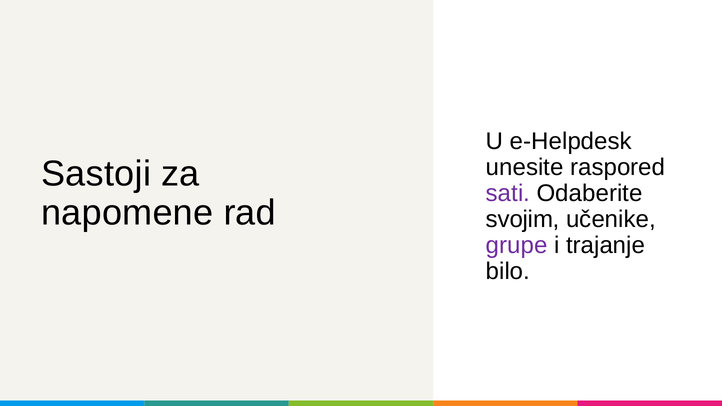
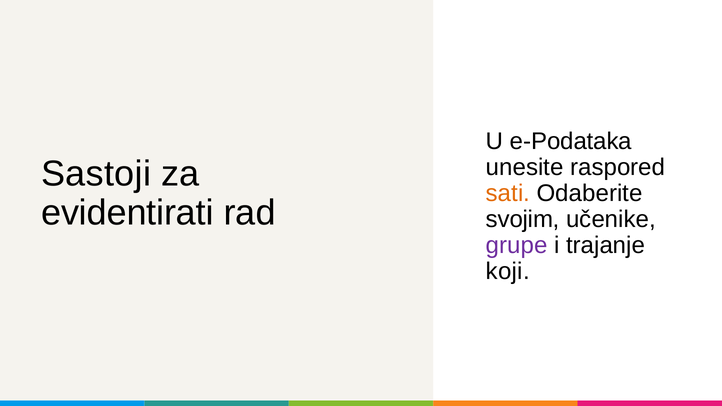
e-Helpdesk: e-Helpdesk -> e-Podataka
sati colour: purple -> orange
napomene: napomene -> evidentirati
bilo: bilo -> koji
